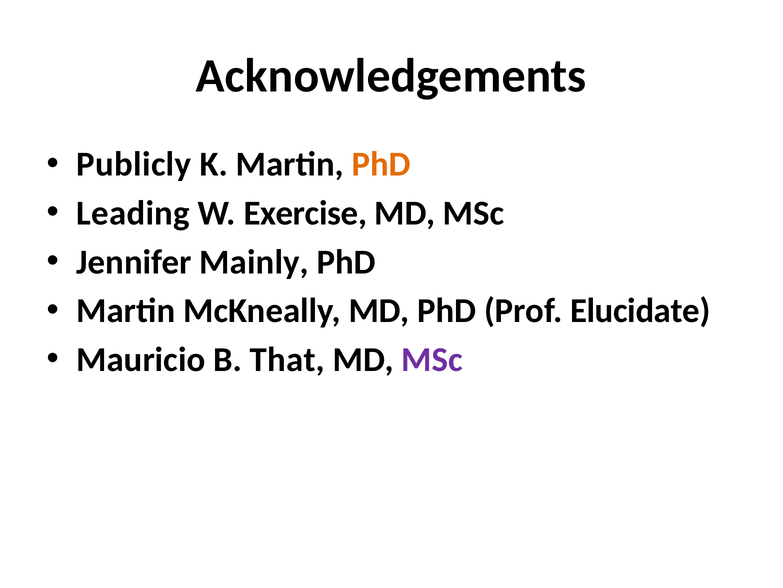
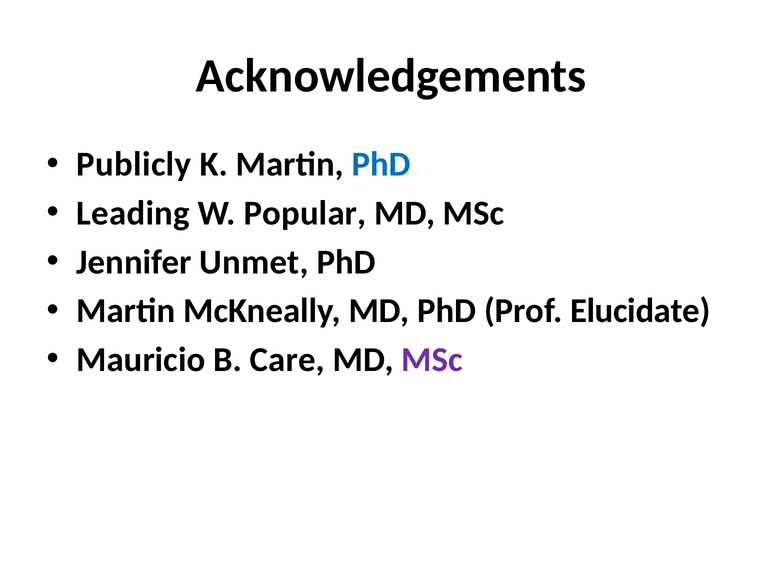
PhD at (381, 164) colour: orange -> blue
Exercise: Exercise -> Popular
Mainly: Mainly -> Unmet
That: That -> Care
